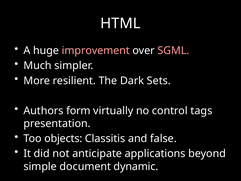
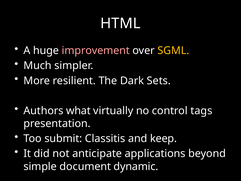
SGML colour: pink -> yellow
form: form -> what
objects: objects -> submit
false: false -> keep
